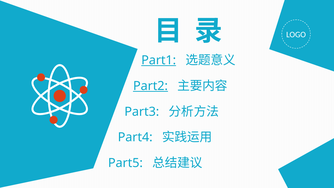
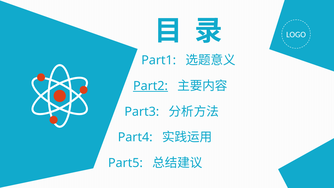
Part1 underline: present -> none
